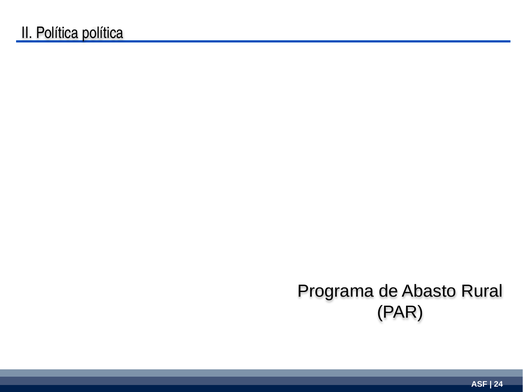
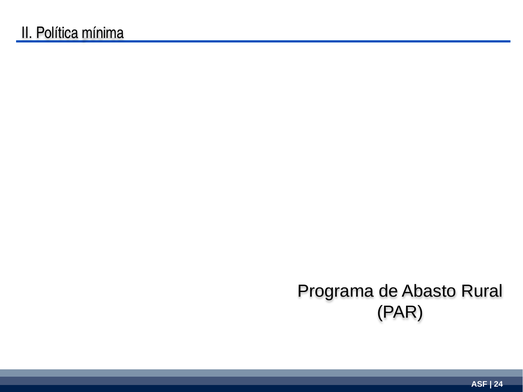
Política política: política -> mínima
